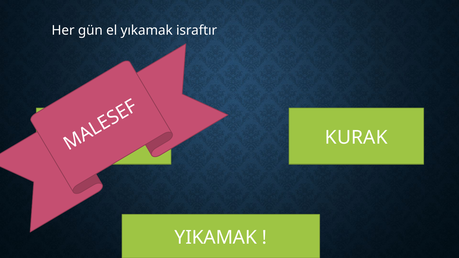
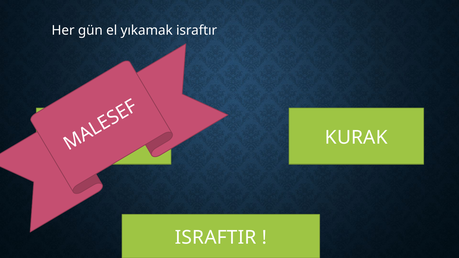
YIKAMAK: YIKAMAK -> ISRAFTIR
